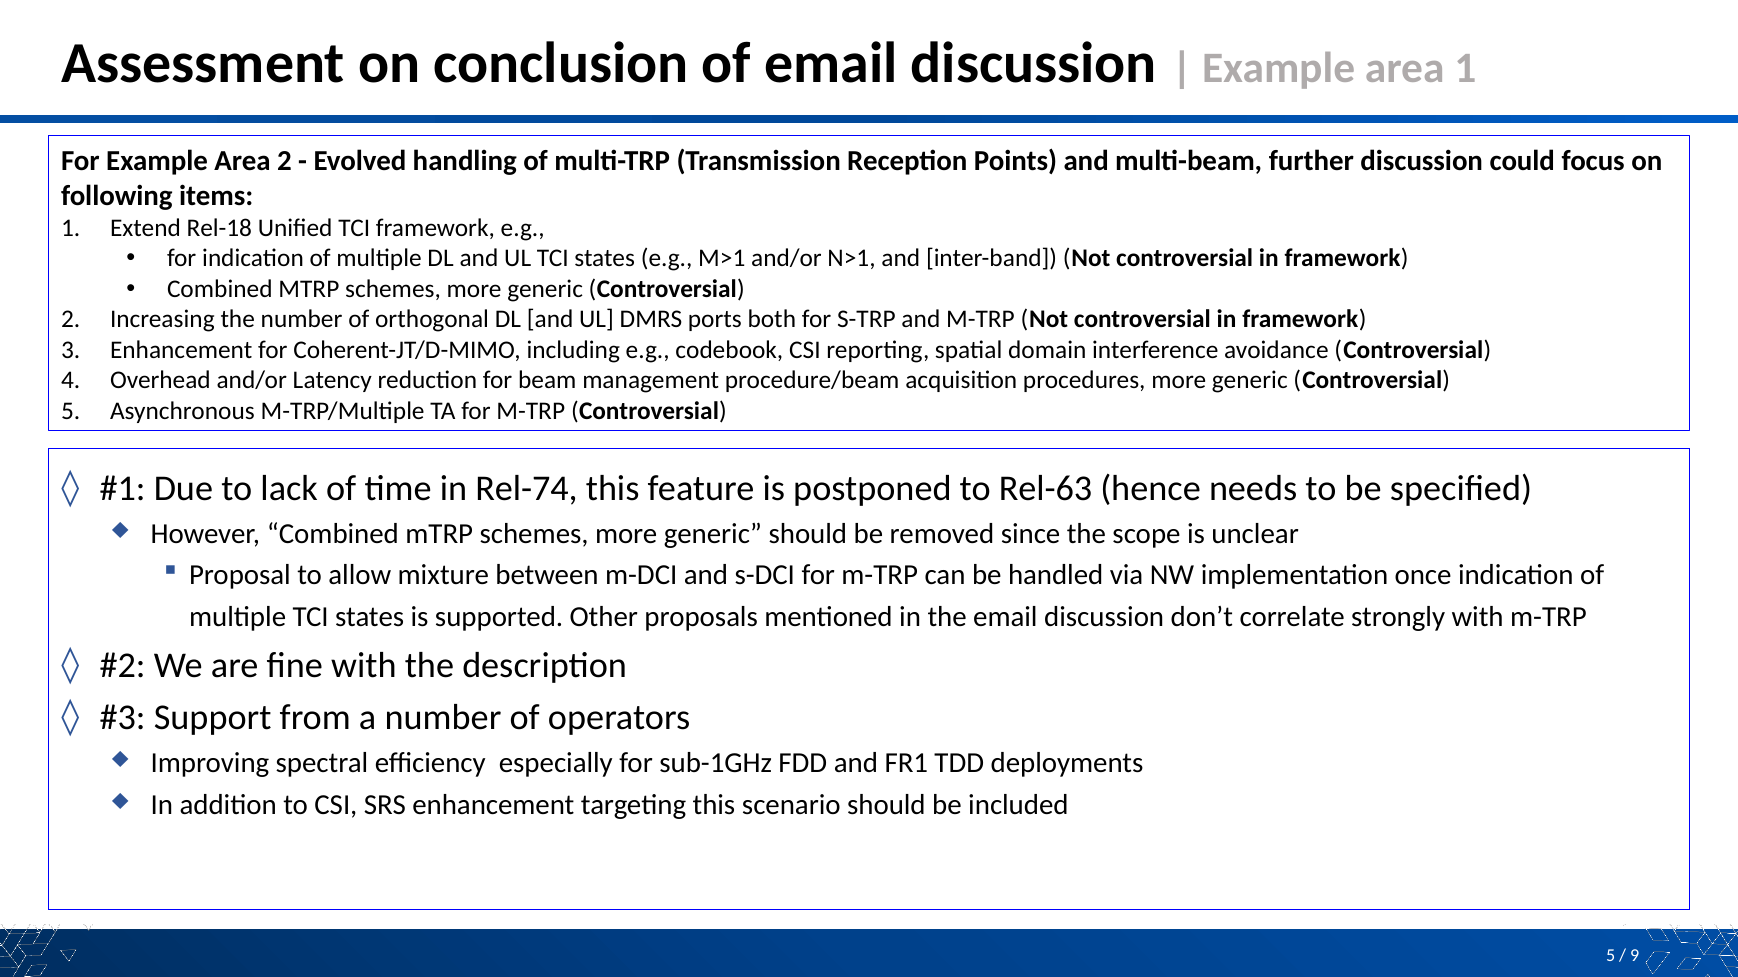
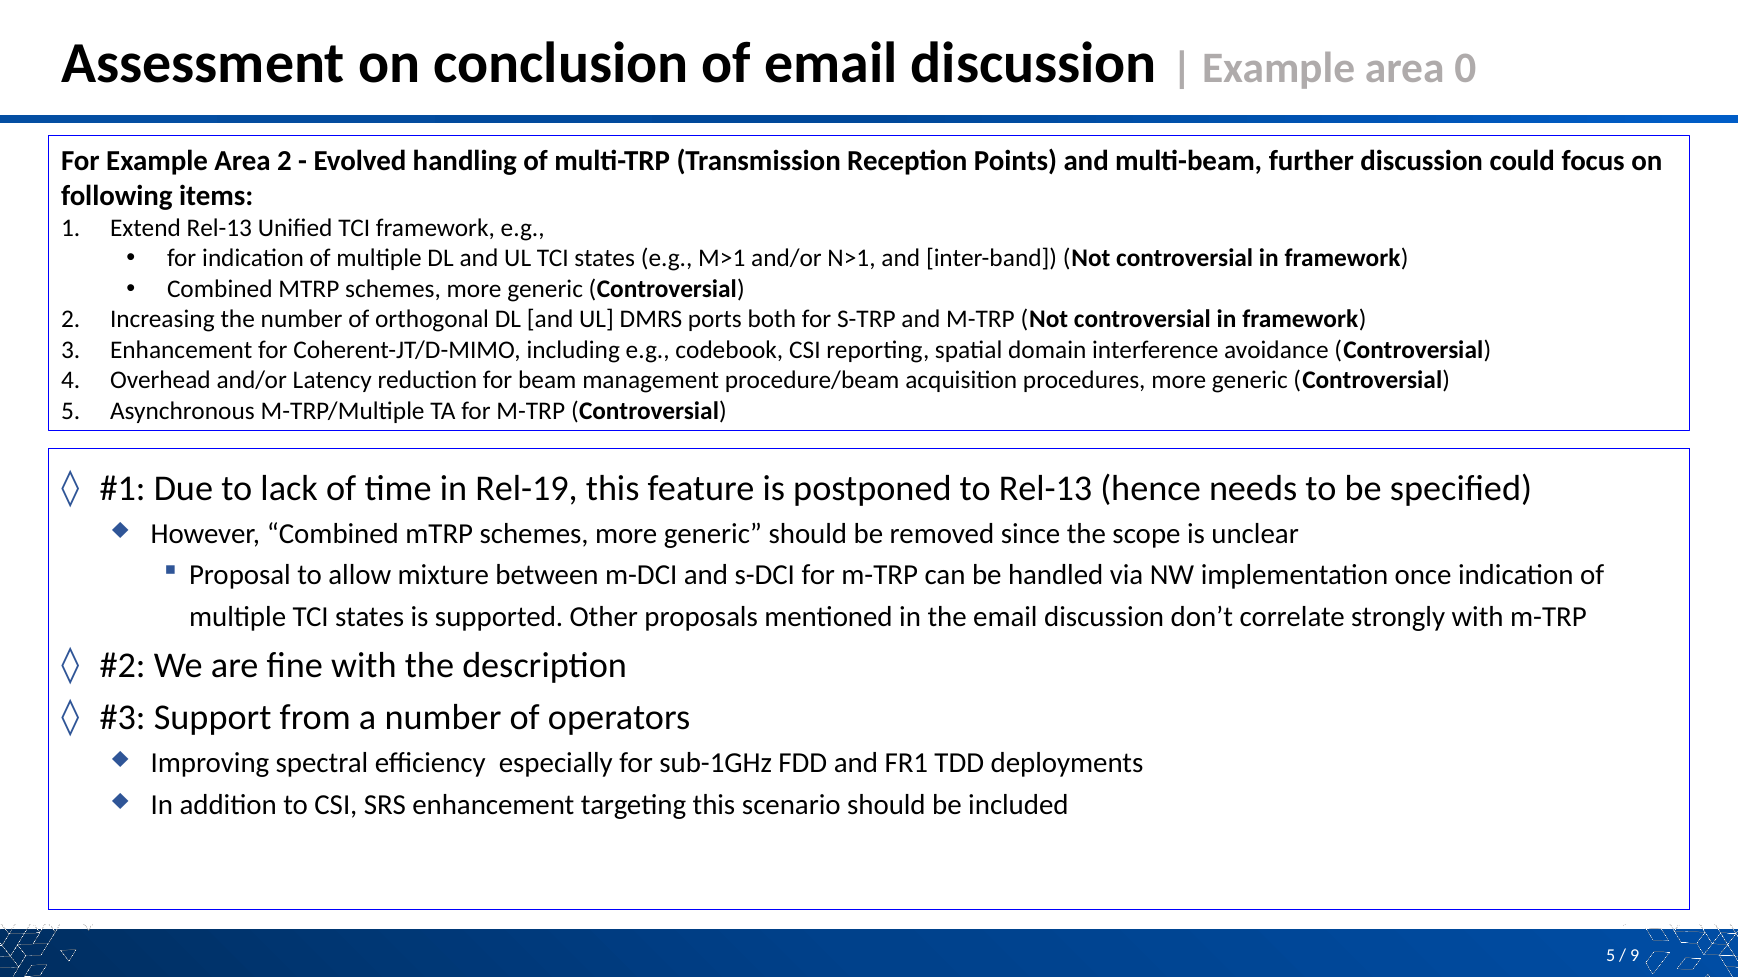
area 1: 1 -> 0
Extend Rel-18: Rel-18 -> Rel-13
Rel-74: Rel-74 -> Rel-19
to Rel-63: Rel-63 -> Rel-13
